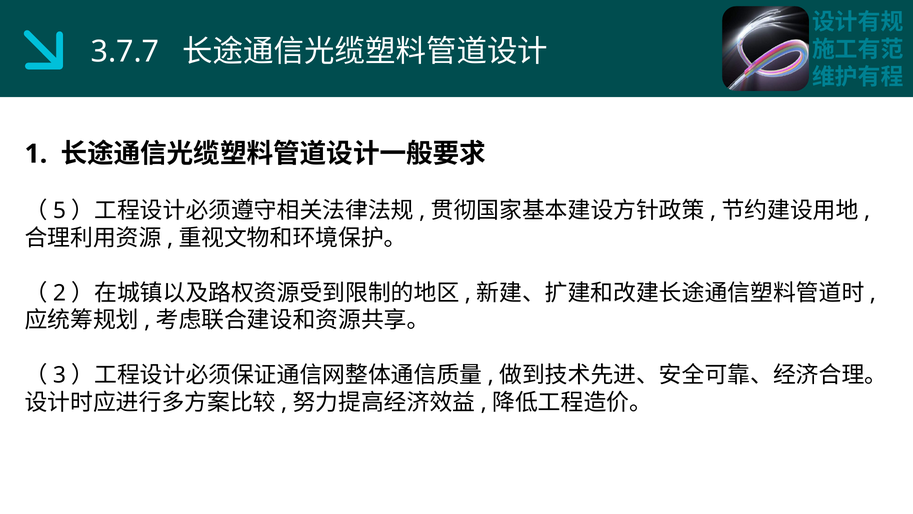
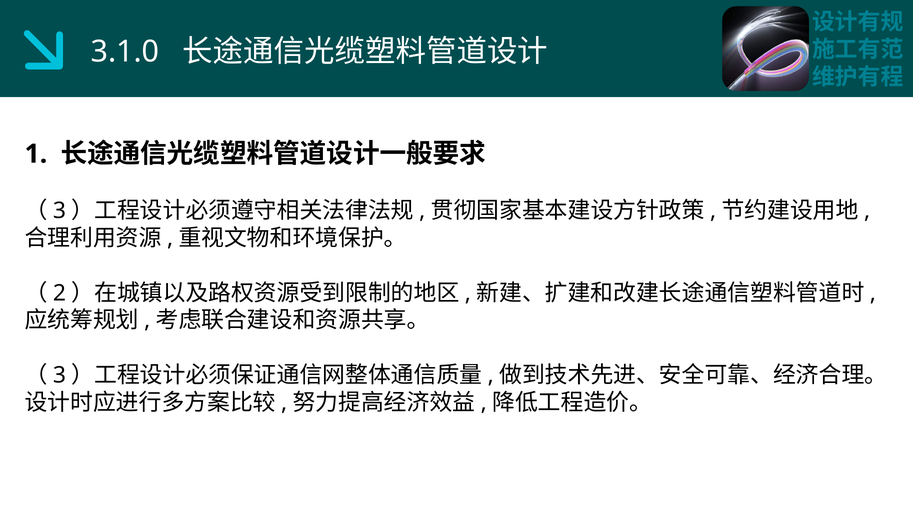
3.7.7: 3.7.7 -> 3.1.0
5 at (59, 211): 5 -> 3
